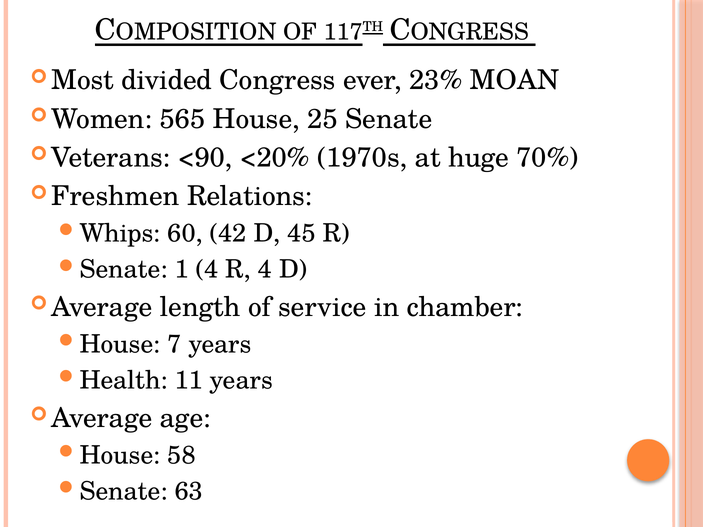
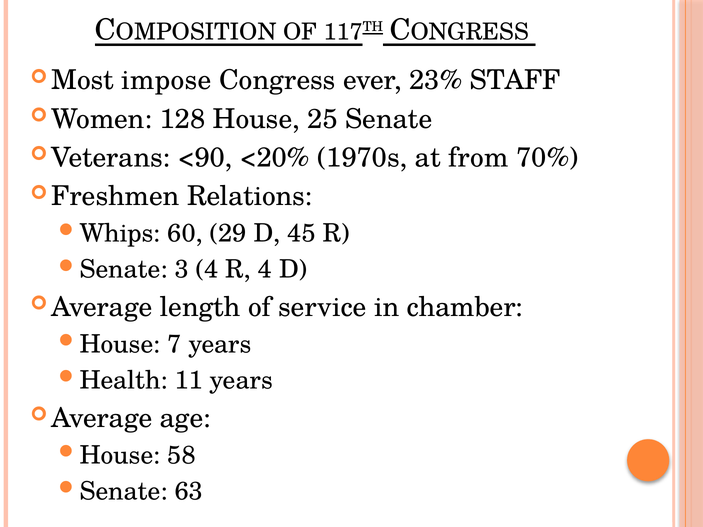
divided: divided -> impose
MOAN: MOAN -> STAFF
565: 565 -> 128
huge: huge -> from
42: 42 -> 29
1: 1 -> 3
